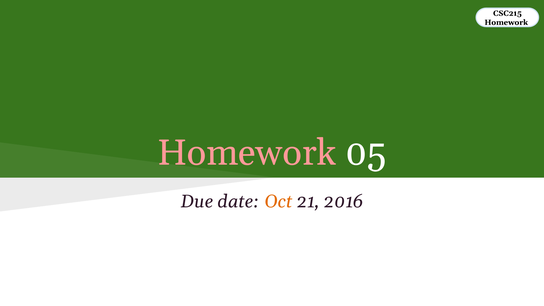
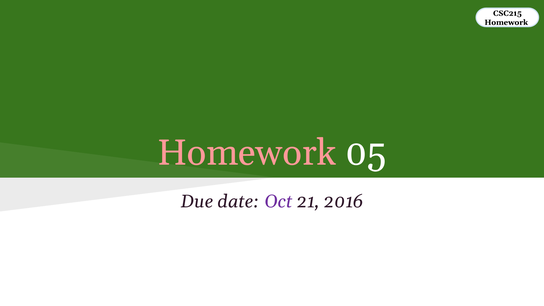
Oct colour: orange -> purple
